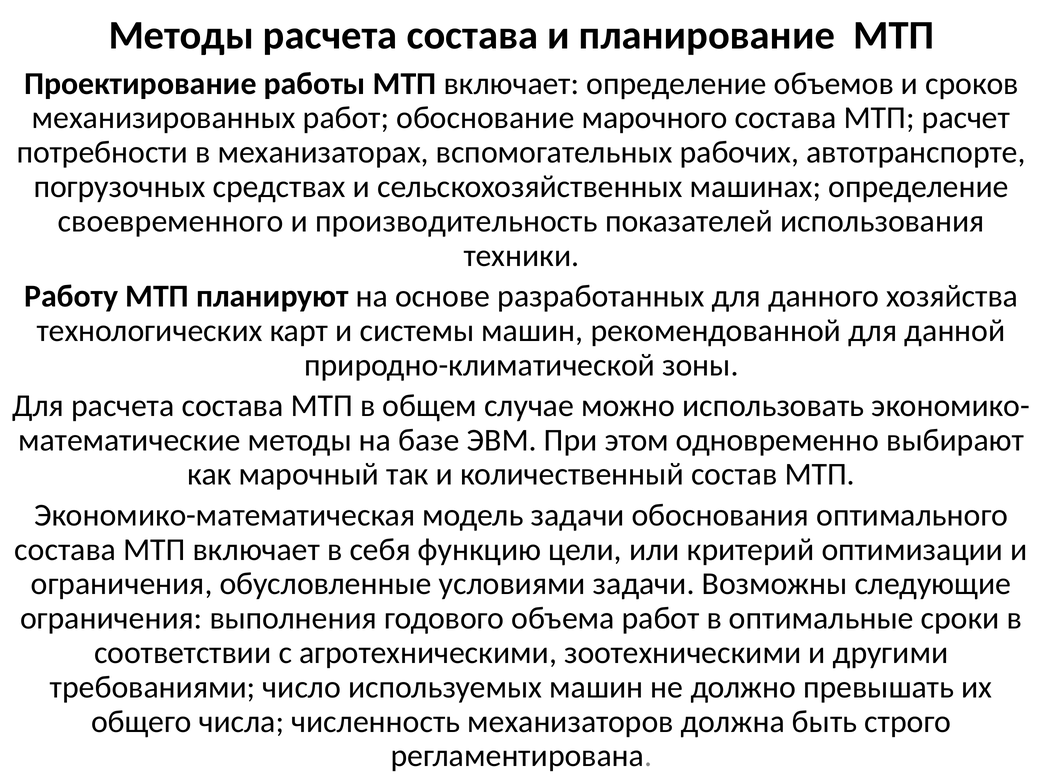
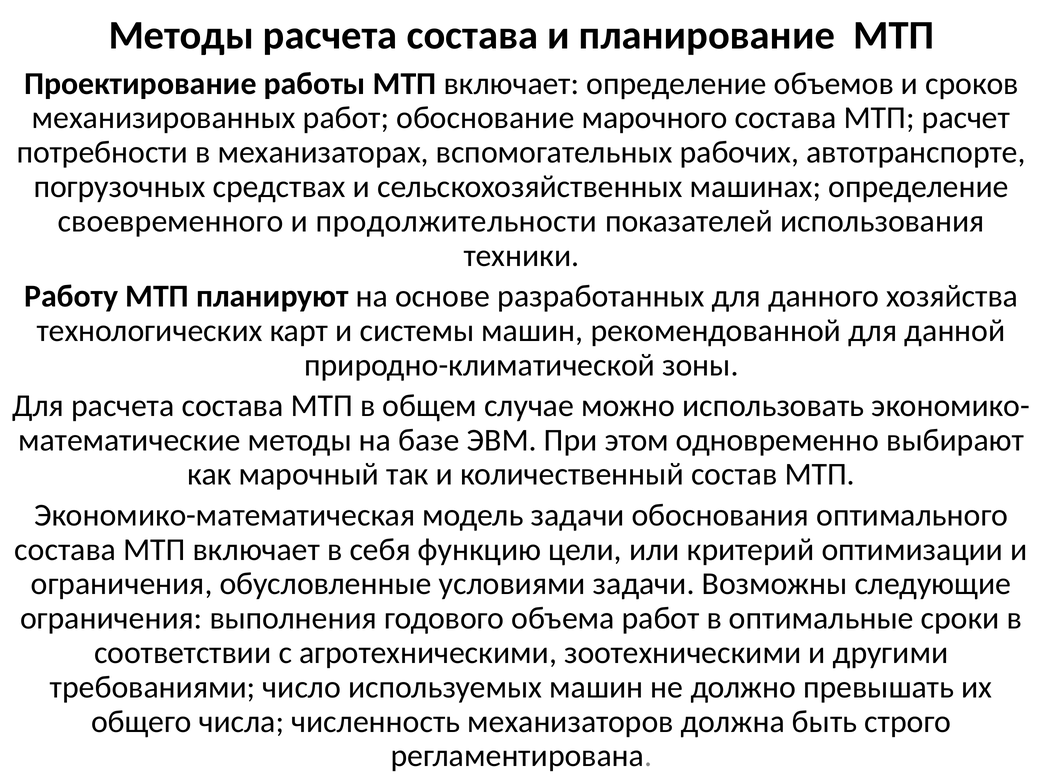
производительность: производительность -> продолжительности
